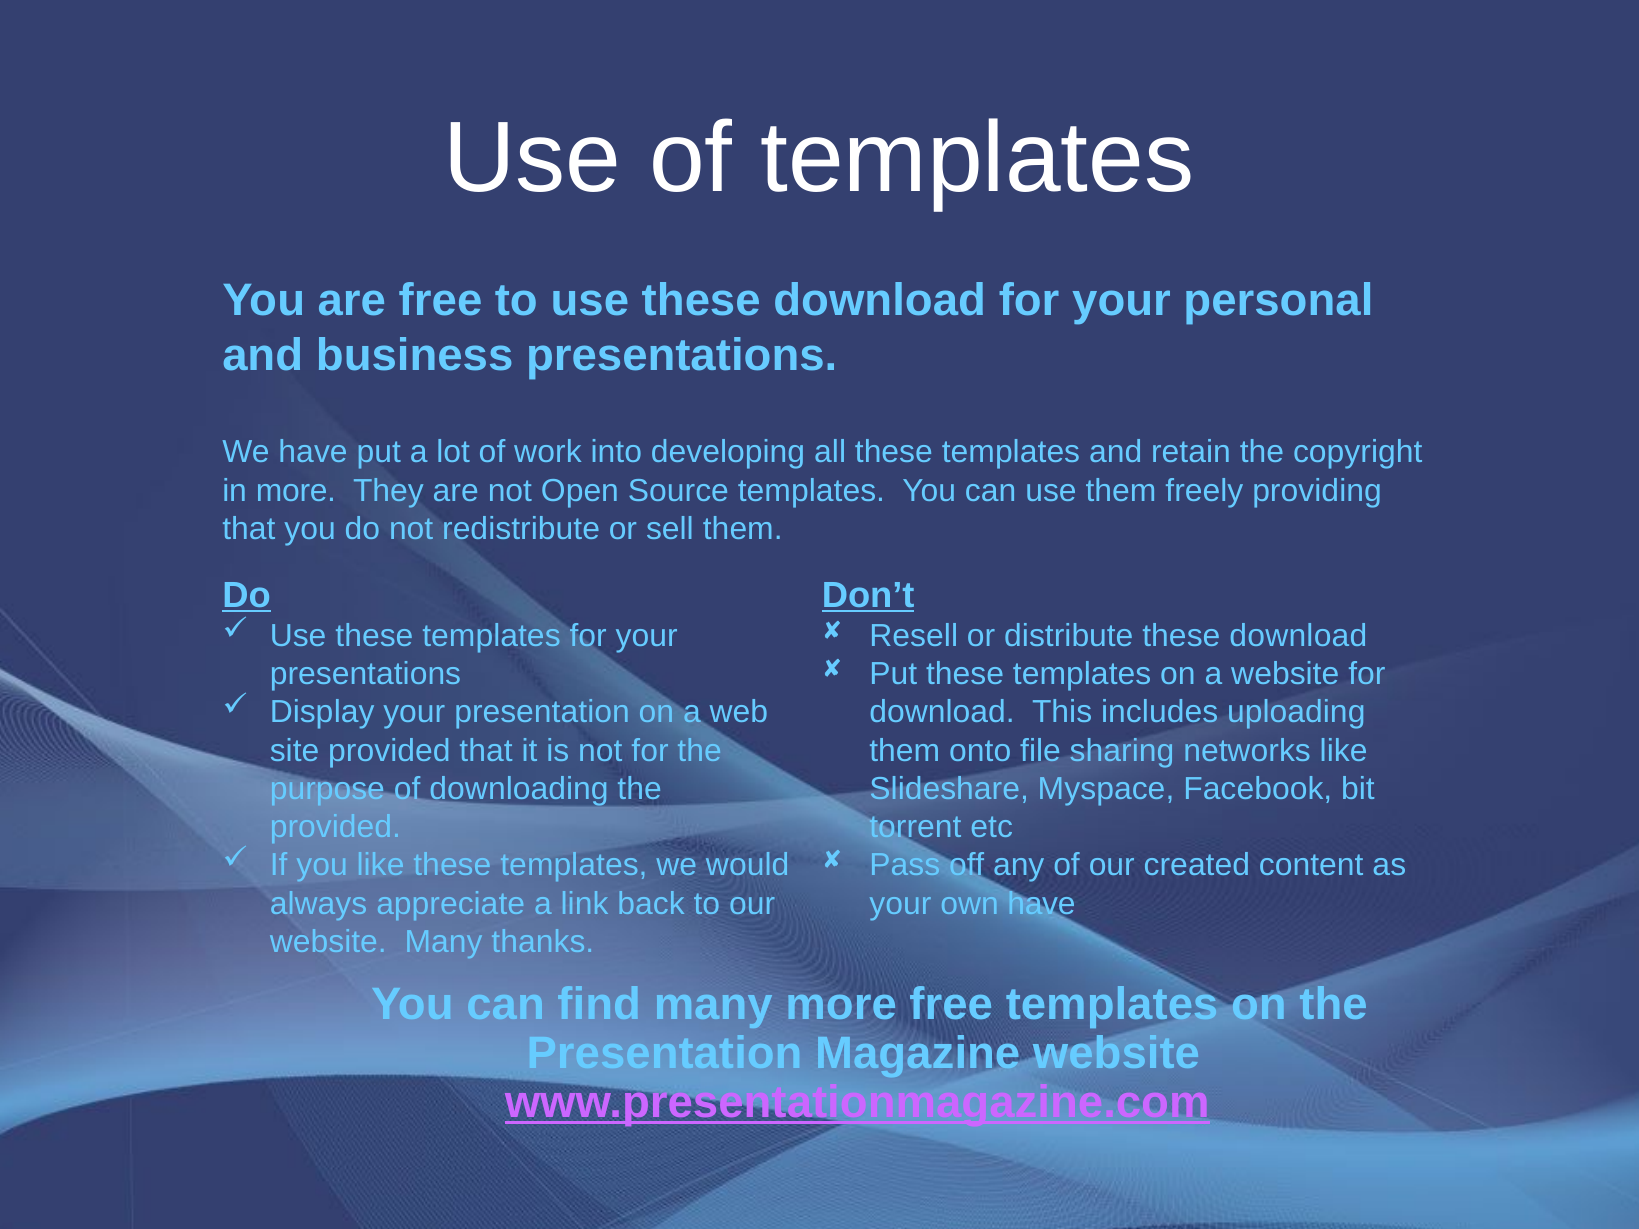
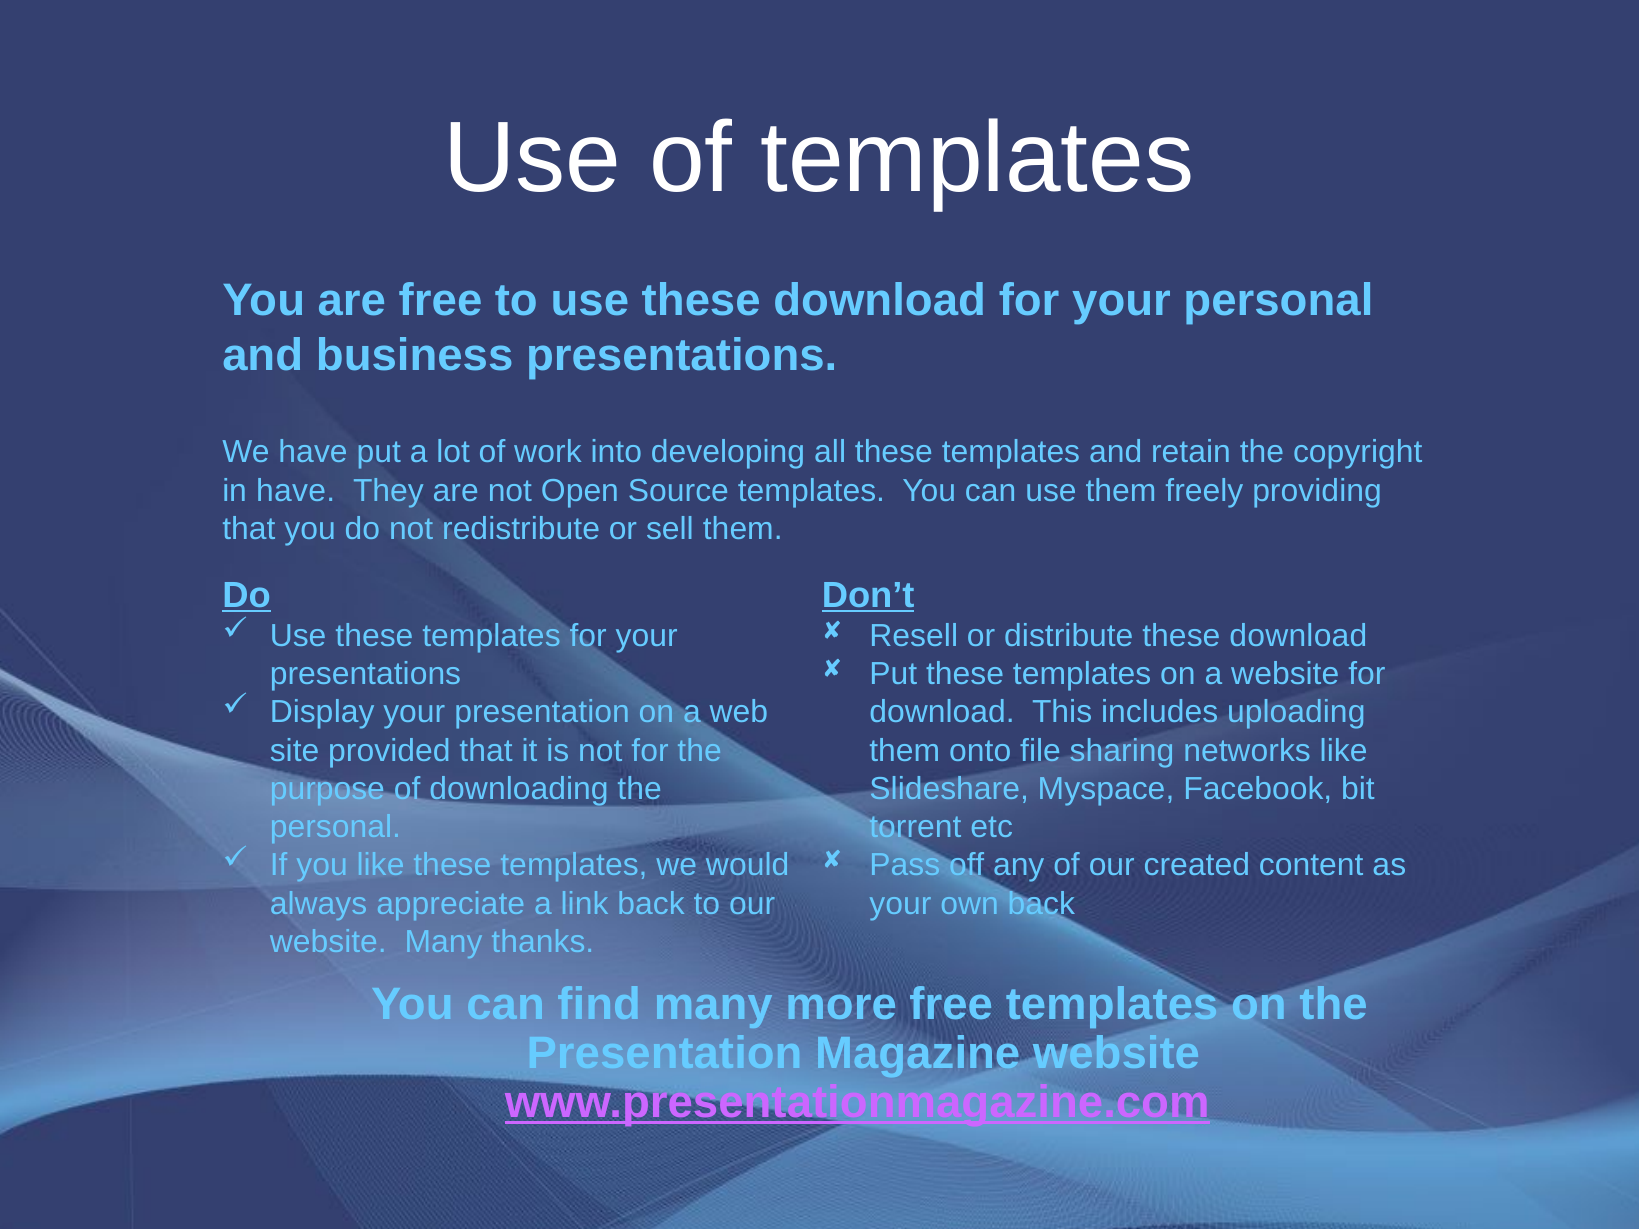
in more: more -> have
provided at (335, 827): provided -> personal
own have: have -> back
